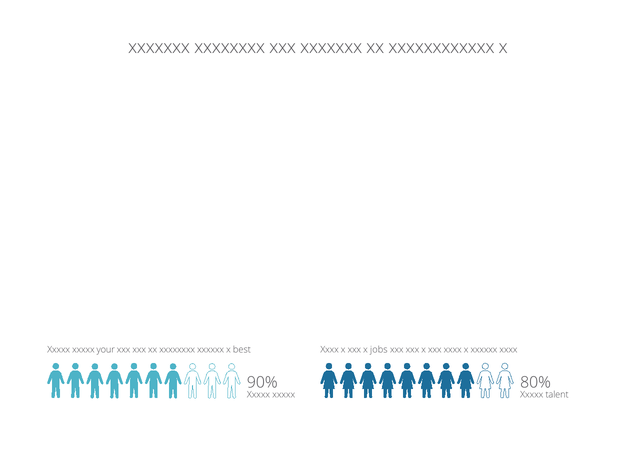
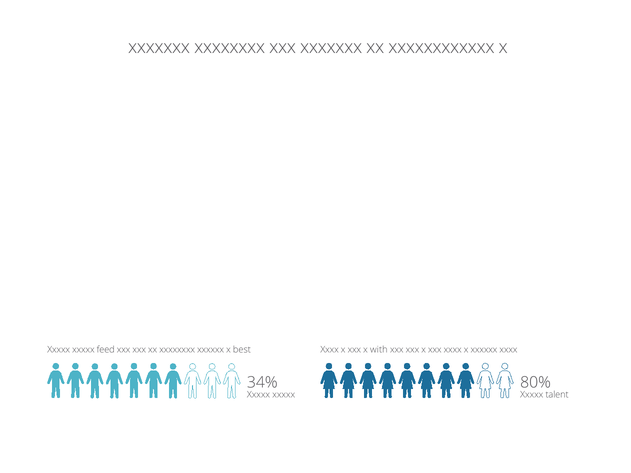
your: your -> feed
jobs: jobs -> with
90%: 90% -> 34%
